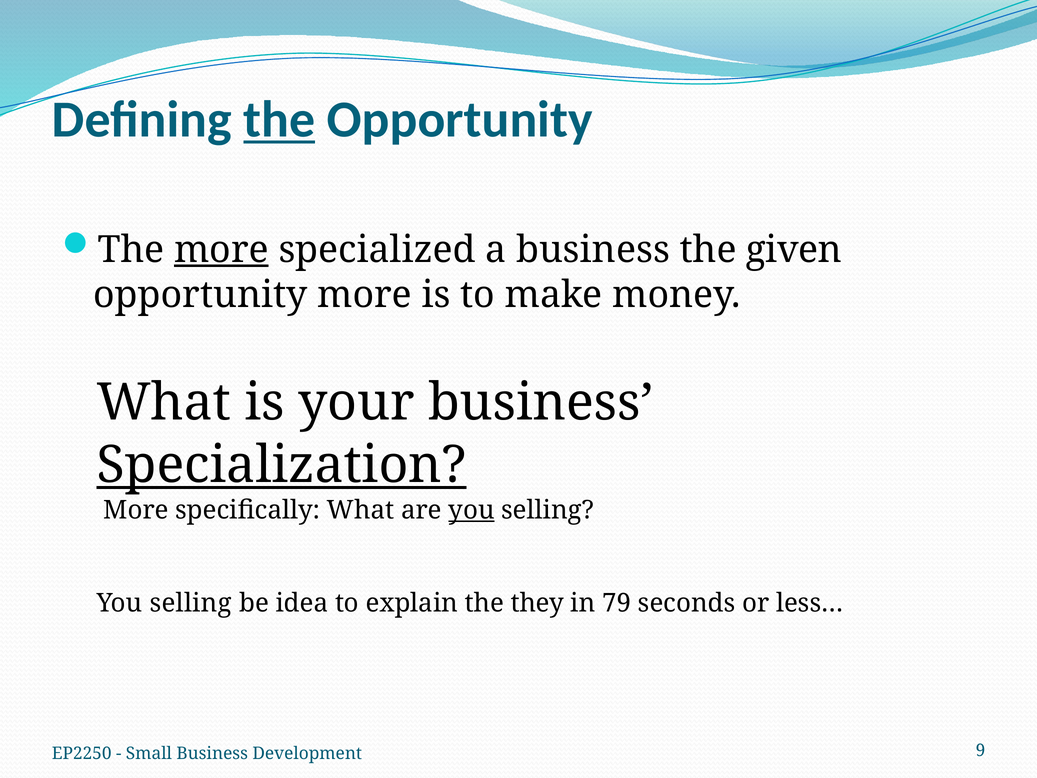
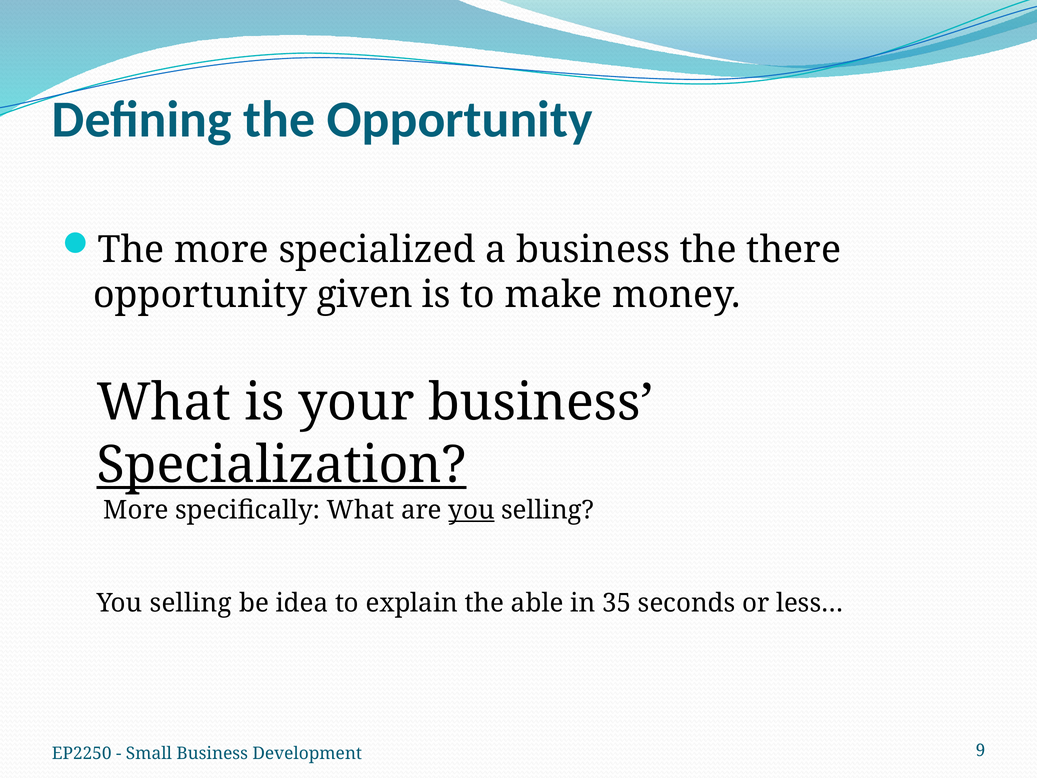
the at (279, 120) underline: present -> none
more at (221, 250) underline: present -> none
given: given -> there
opportunity more: more -> given
they: they -> able
79: 79 -> 35
